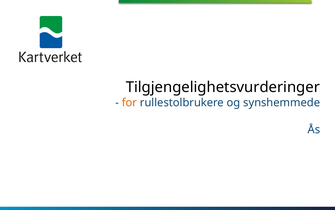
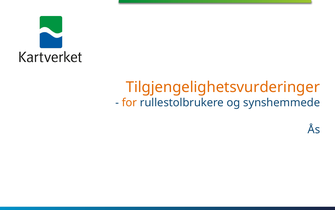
Tilgjengelighetsvurderinger colour: black -> orange
